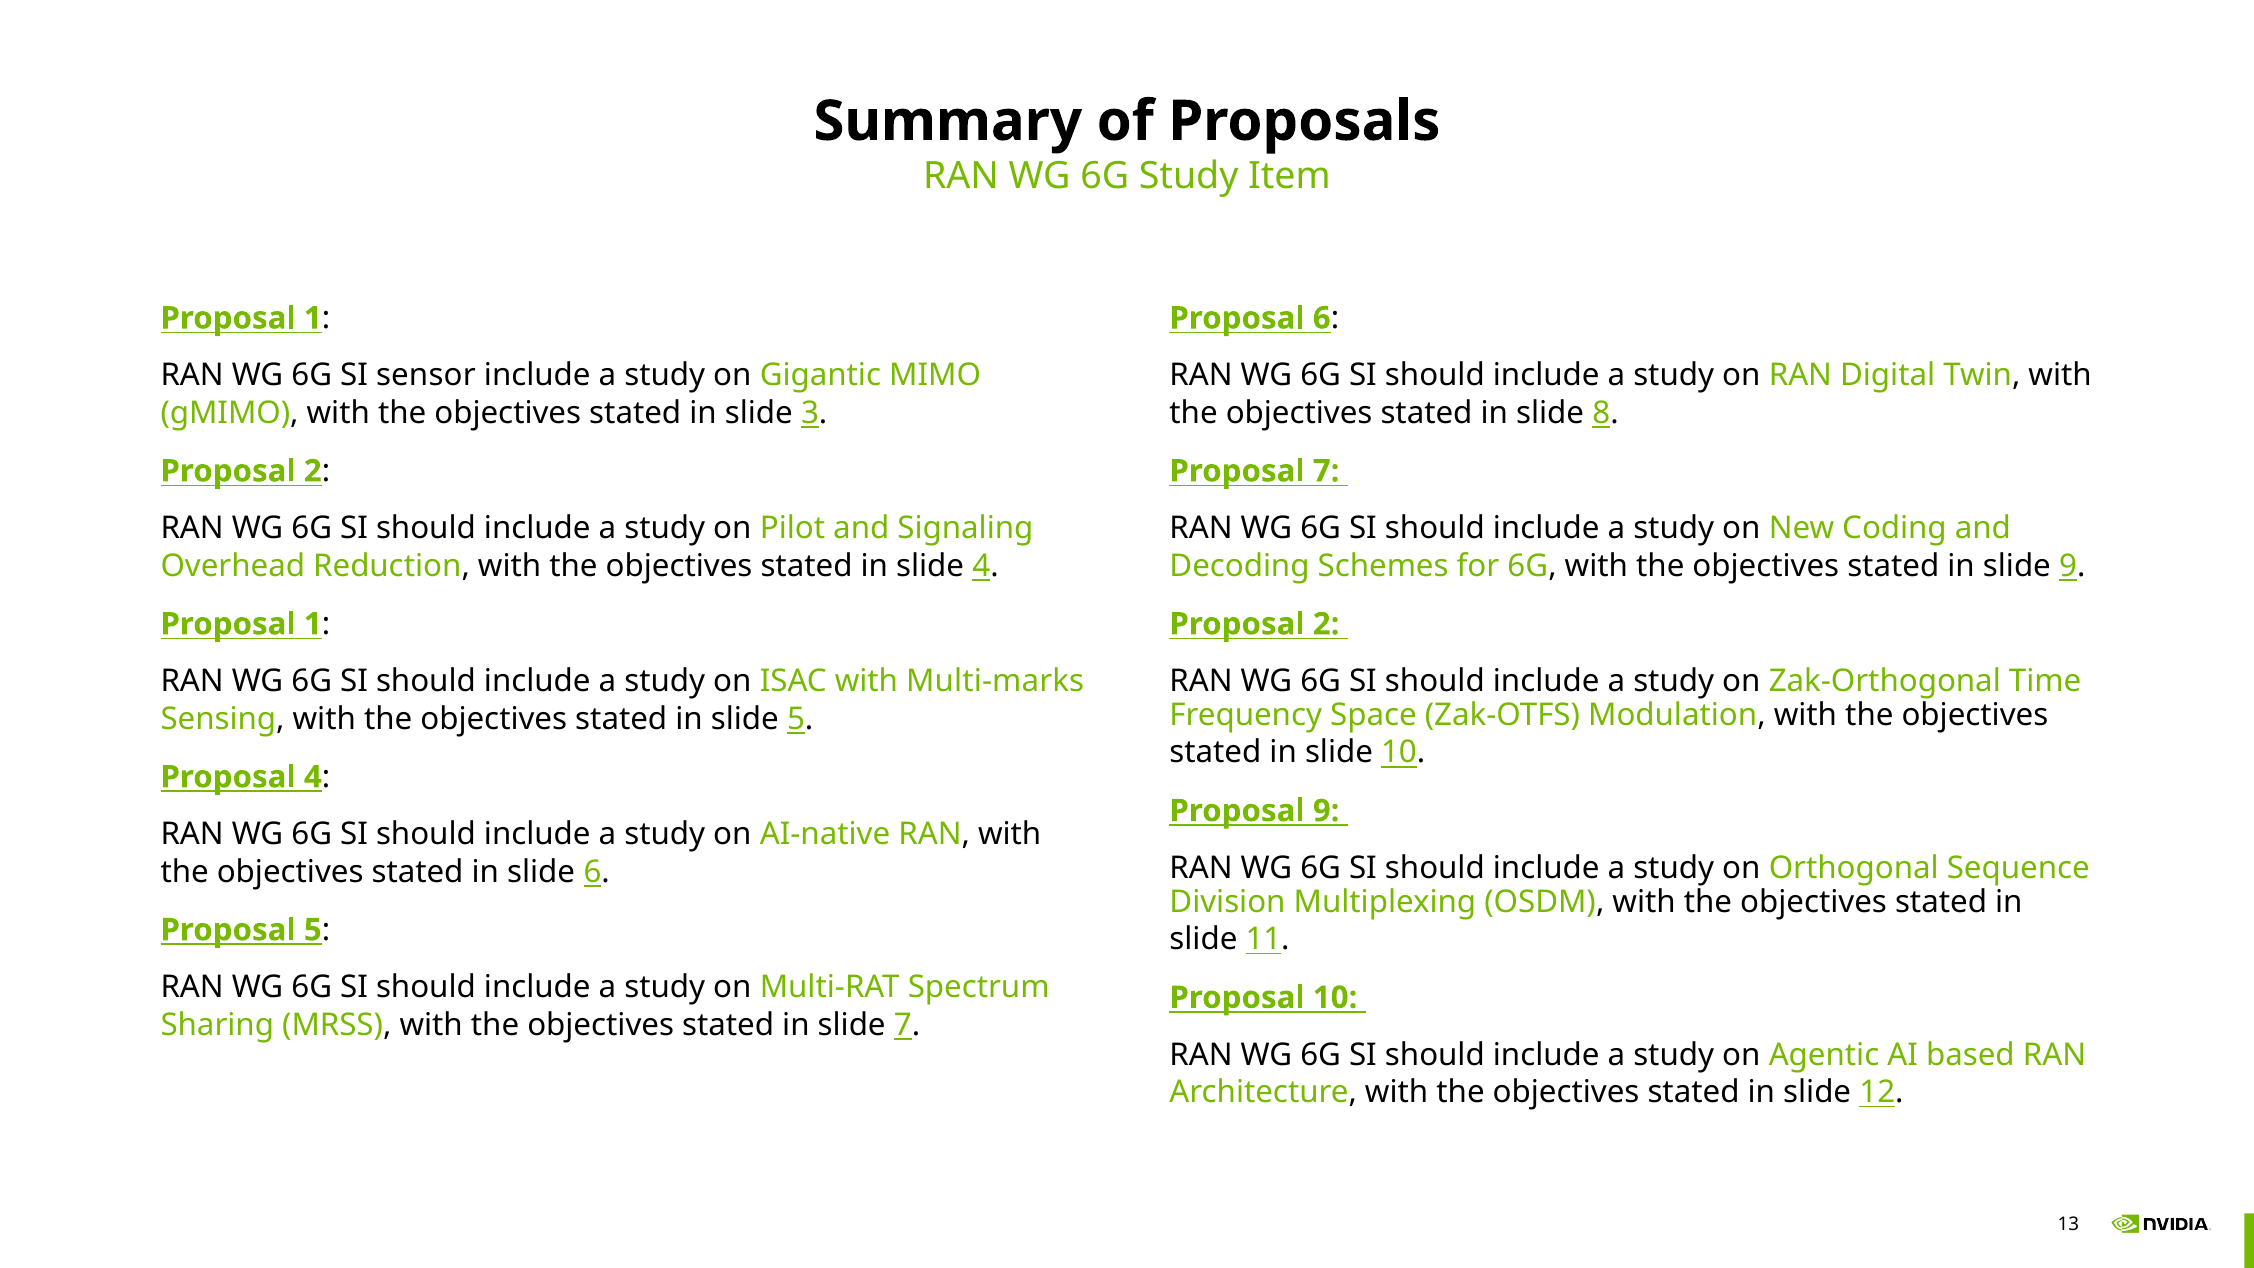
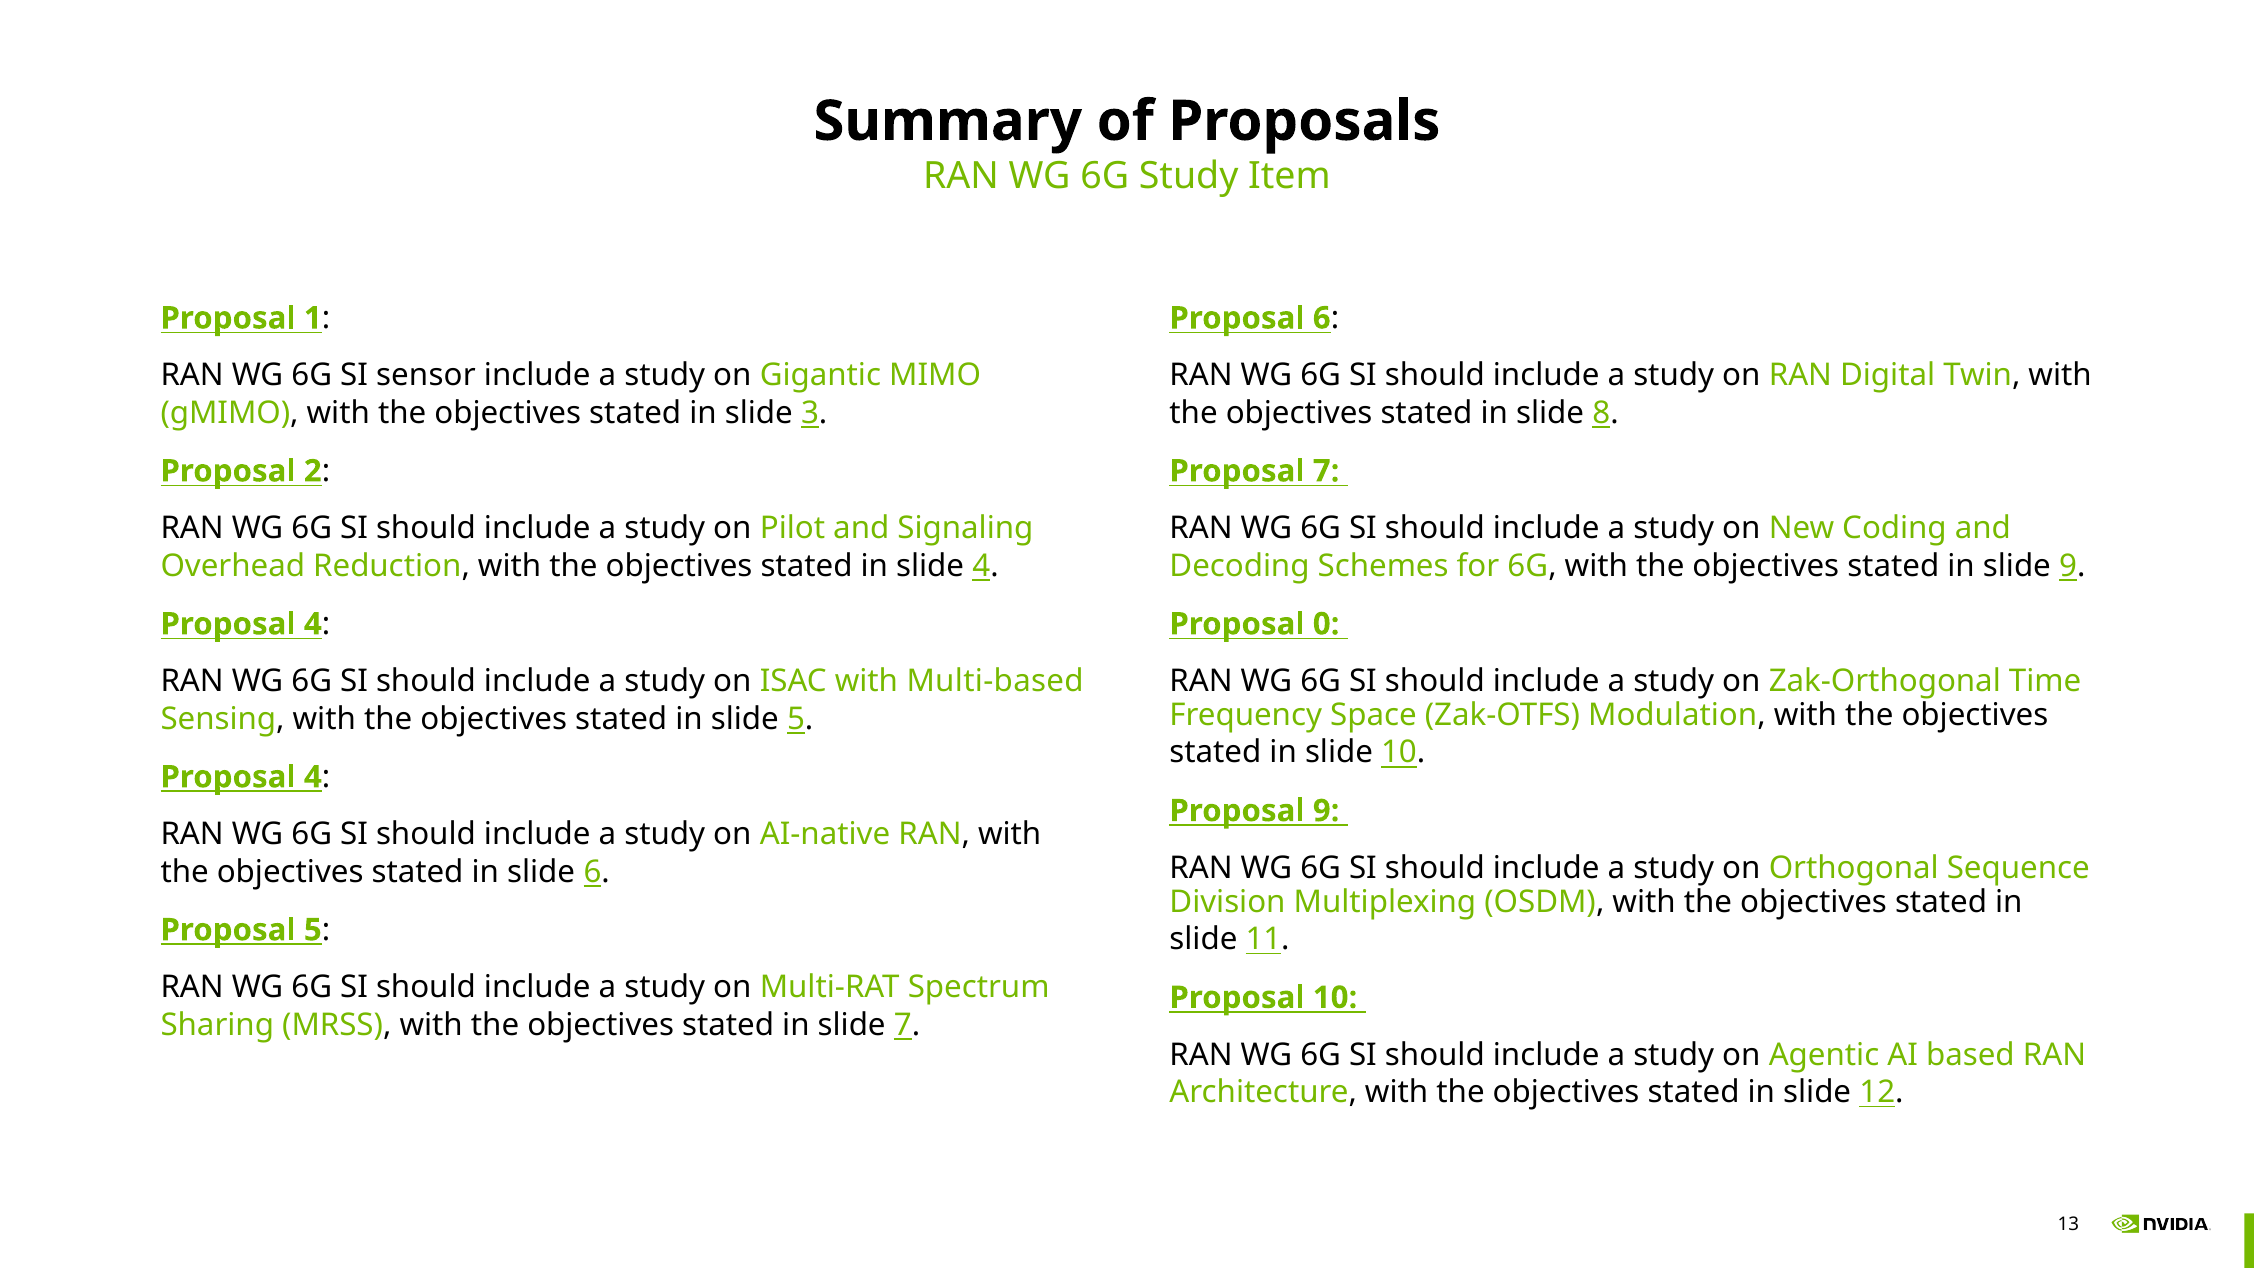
1 at (313, 624): 1 -> 4
2 at (1326, 624): 2 -> 0
Multi-marks: Multi-marks -> Multi-based
